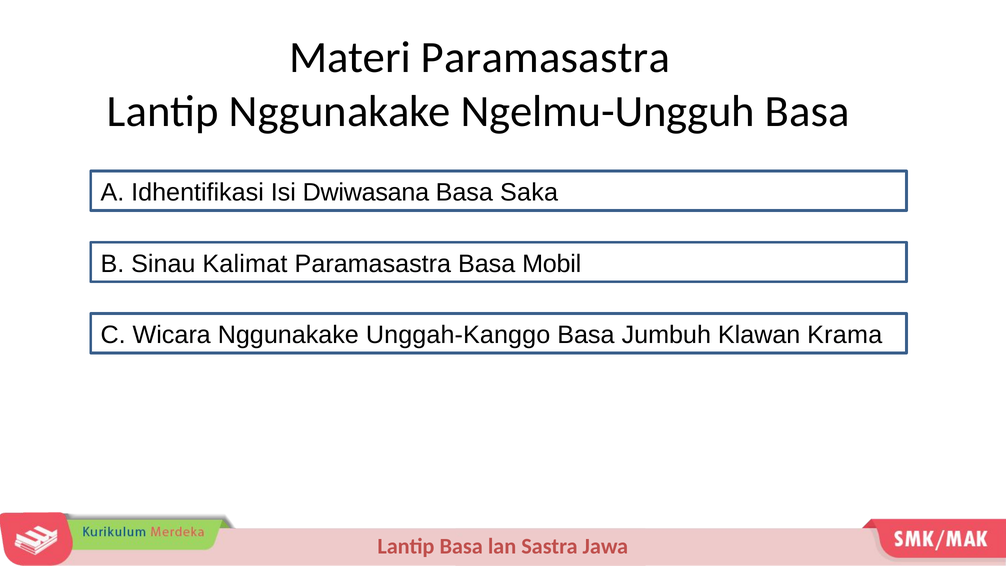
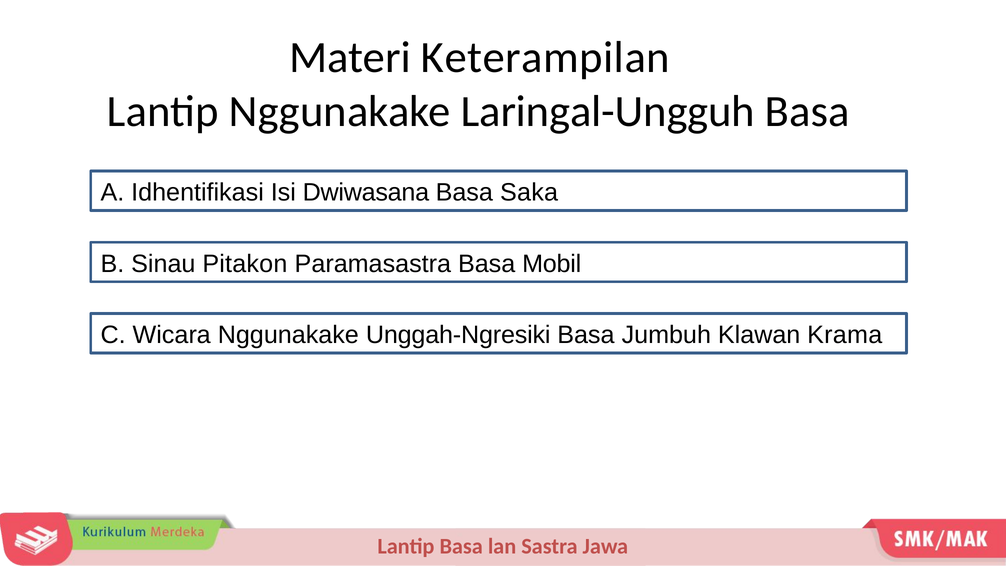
Materi Paramasastra: Paramasastra -> Keterampilan
Ngelmu-Ungguh: Ngelmu-Ungguh -> Laringal-Ungguh
Kalimat: Kalimat -> Pitakon
Unggah-Kanggo: Unggah-Kanggo -> Unggah-Ngresiki
